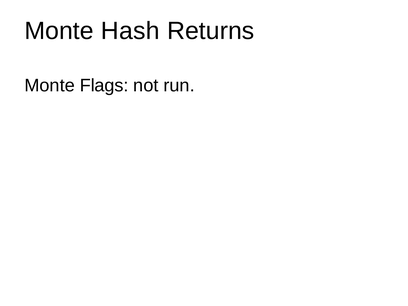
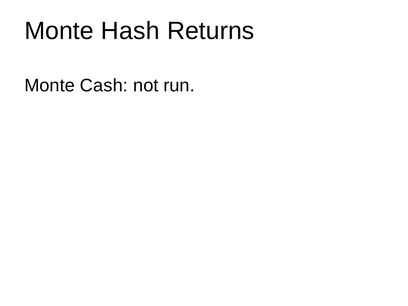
Flags: Flags -> Cash
